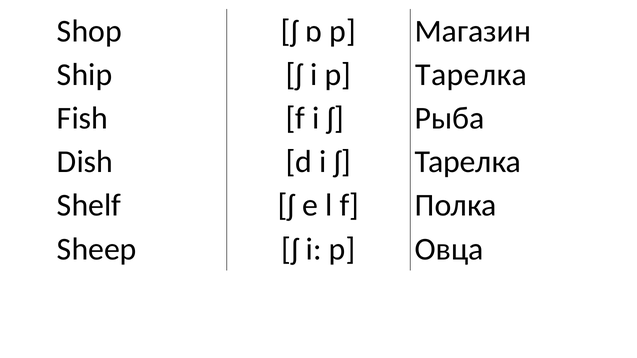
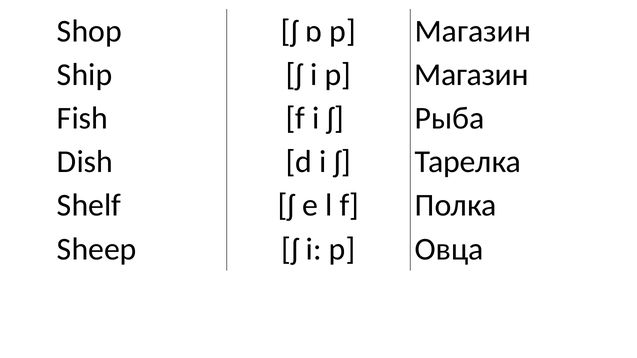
i p Тарелка: Тарелка -> Магазин
